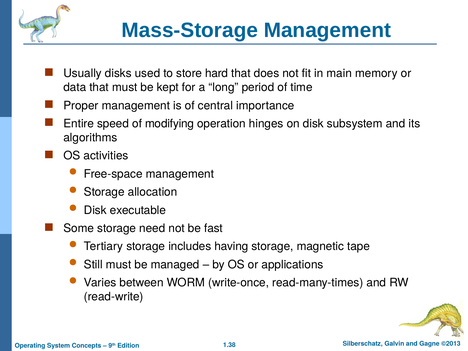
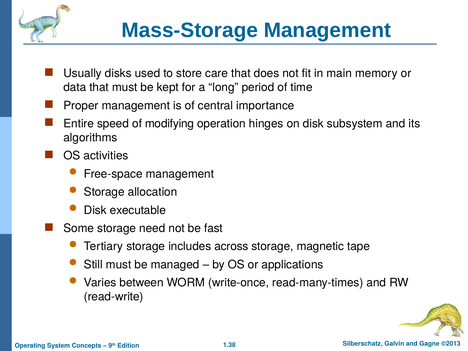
hard: hard -> care
having: having -> across
